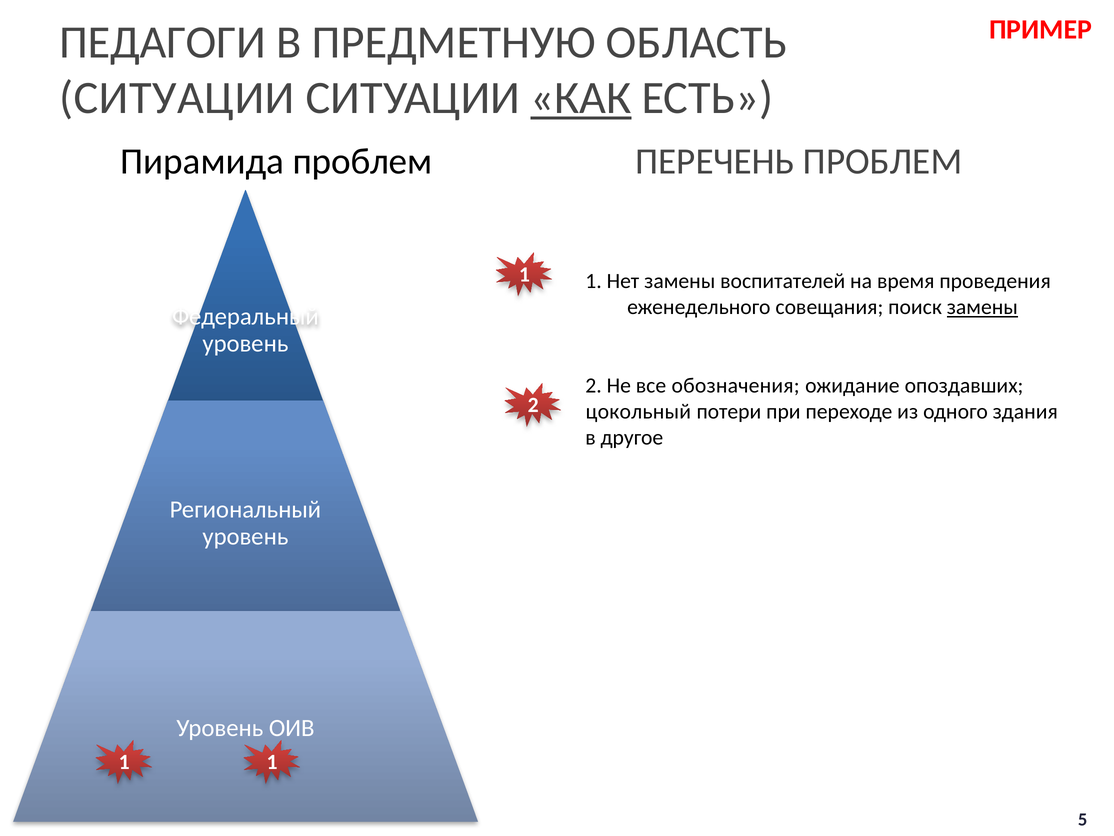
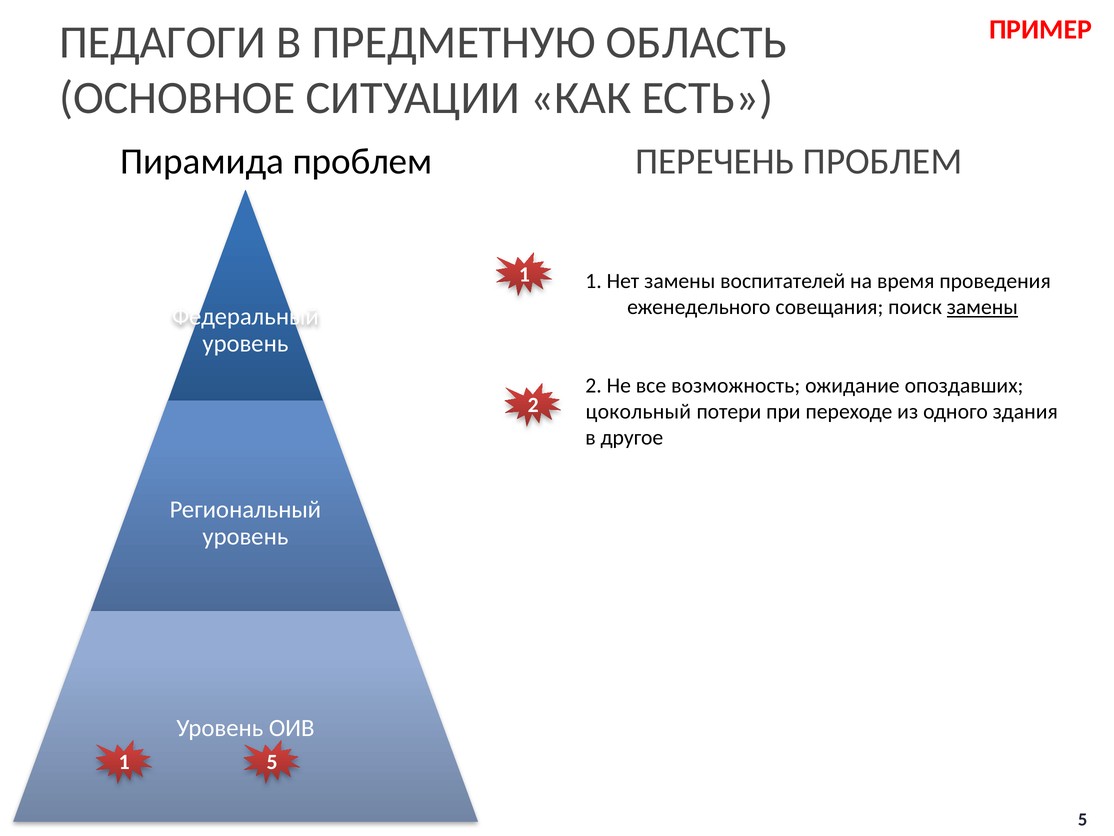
СИТУАЦИИ at (177, 98): СИТУАЦИИ -> ОСНОВНОЕ
КАК underline: present -> none
обозначения: обозначения -> возможность
1 at (272, 762): 1 -> 5
